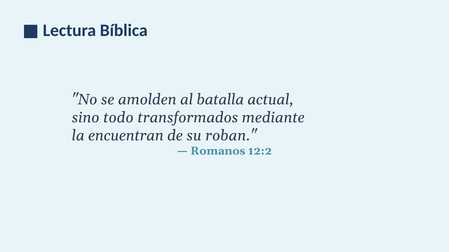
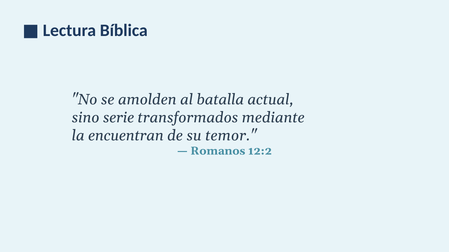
todo: todo -> serie
roban: roban -> temor
